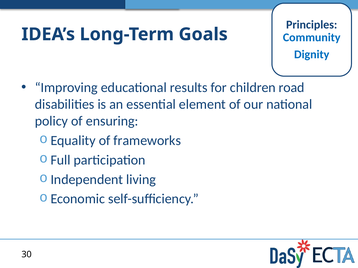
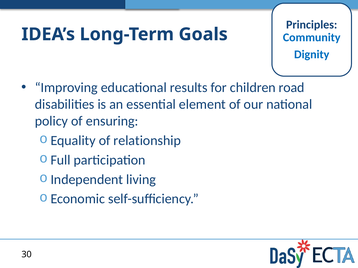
frameworks: frameworks -> relationship
